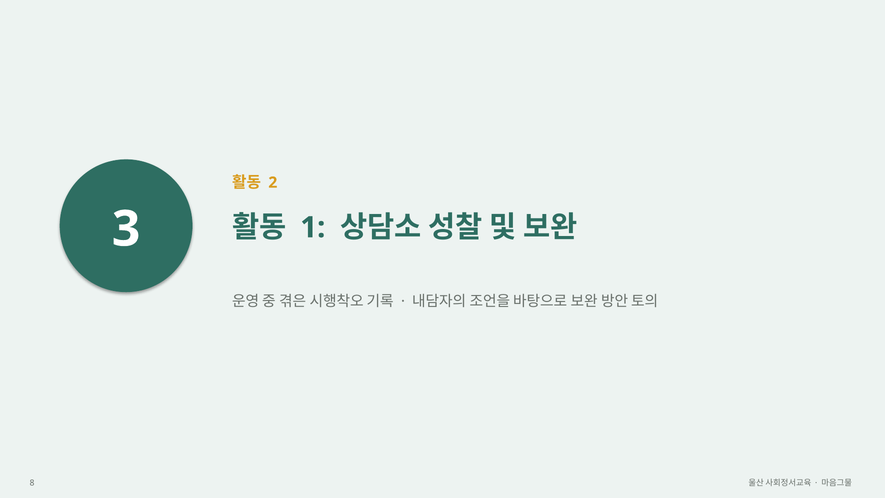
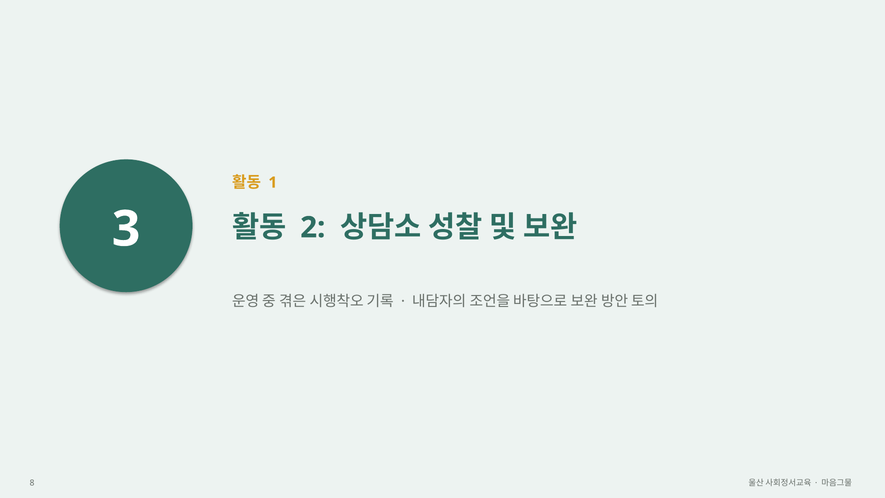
2: 2 -> 1
1: 1 -> 2
